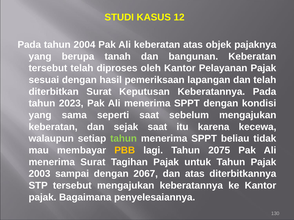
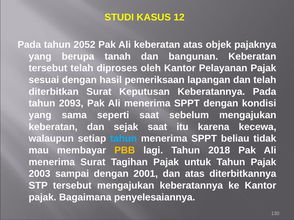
2004: 2004 -> 2052
2023: 2023 -> 2093
tahun at (124, 139) colour: light green -> light blue
2075: 2075 -> 2018
2067: 2067 -> 2001
